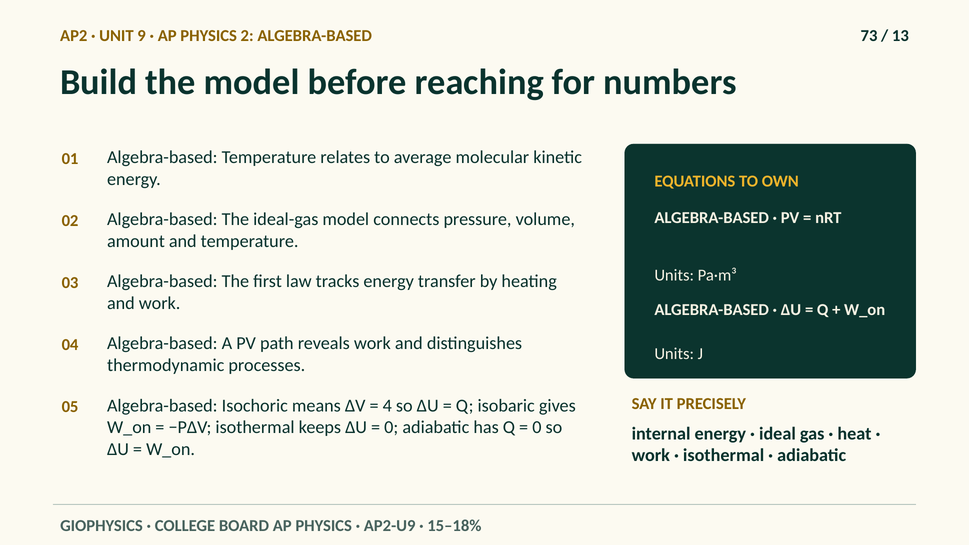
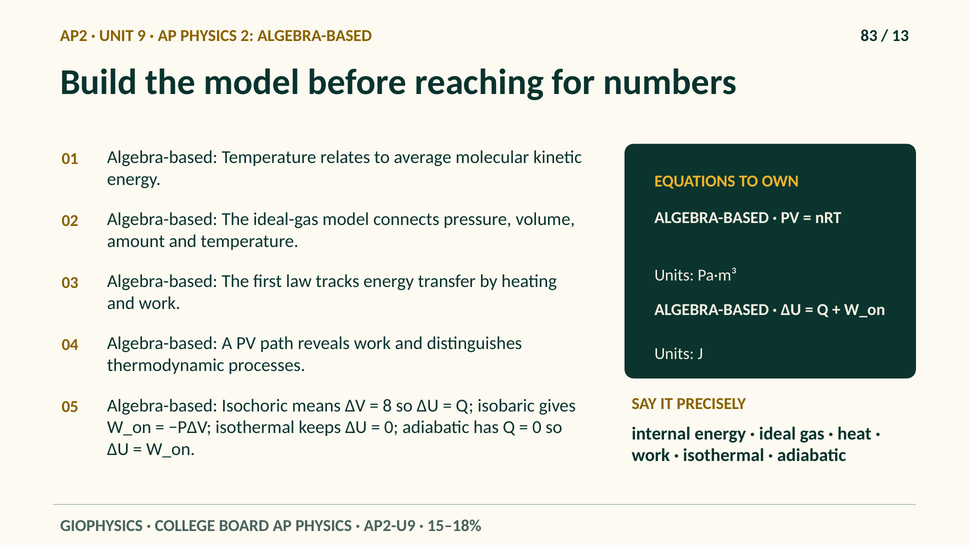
73: 73 -> 83
4: 4 -> 8
